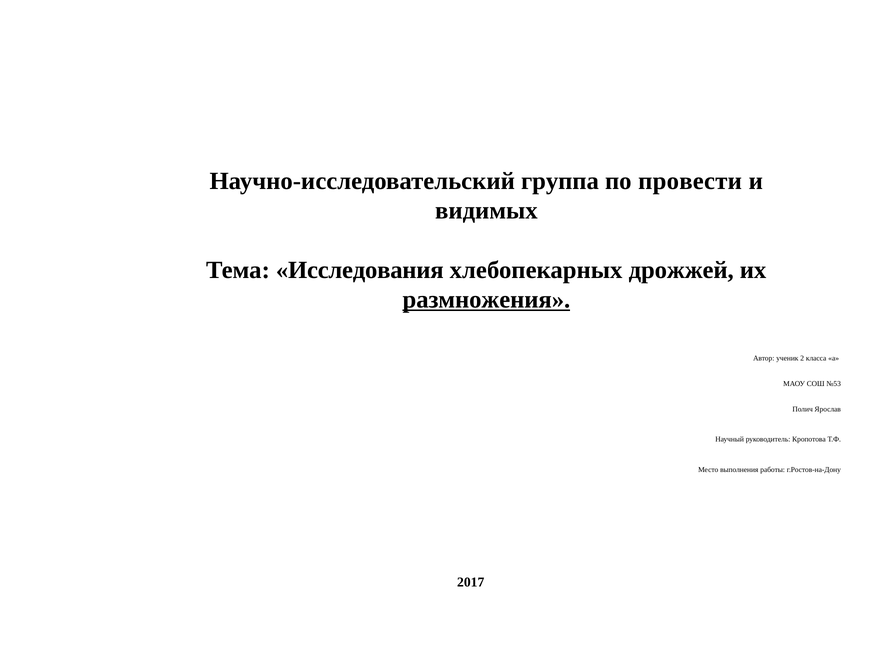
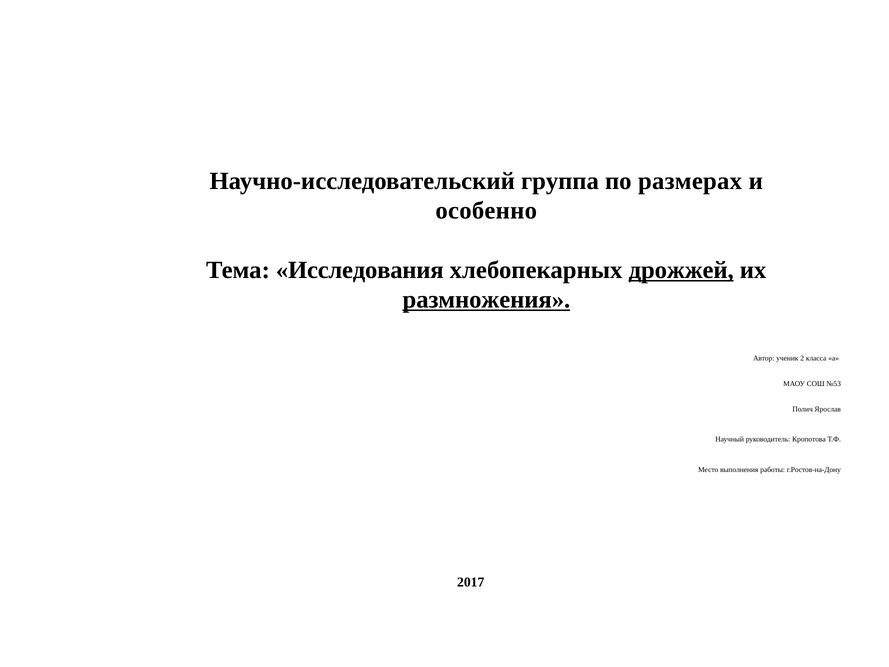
провести: провести -> размерах
видимых: видимых -> особенно
дрожжей underline: none -> present
